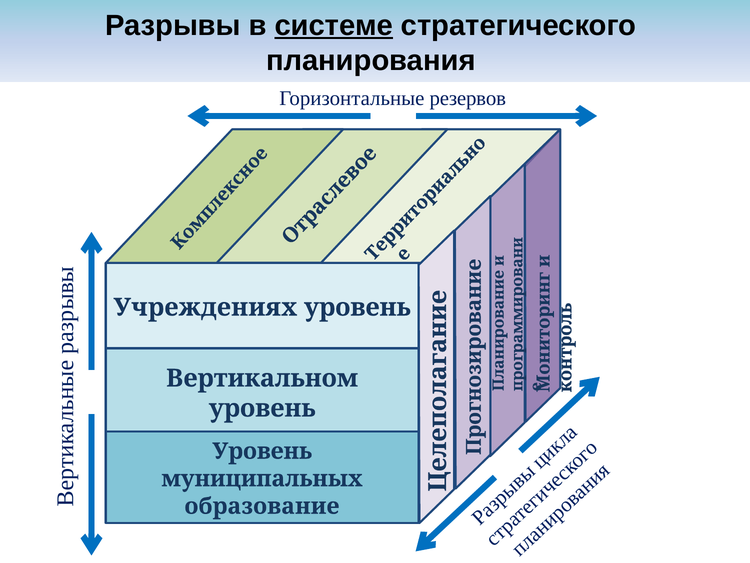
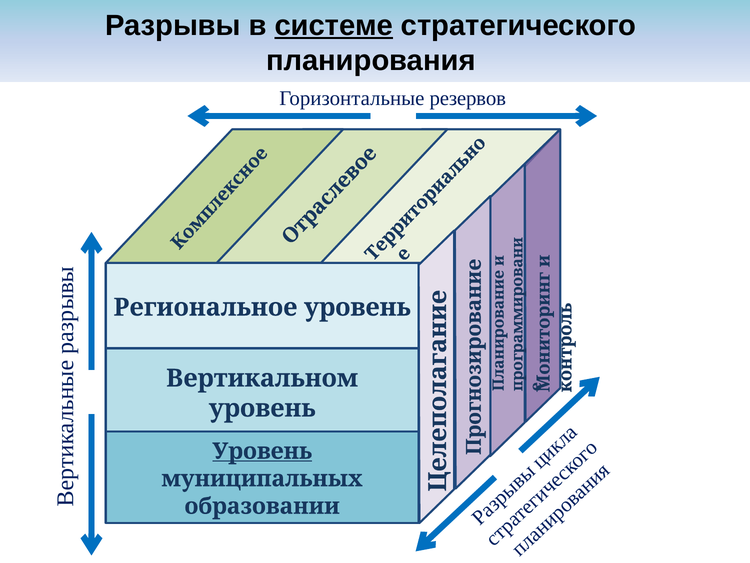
Учреждениях: Учреждениях -> Региональное
Уровень at (262, 451) underline: none -> present
образование: образование -> образовании
